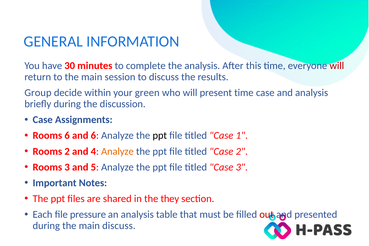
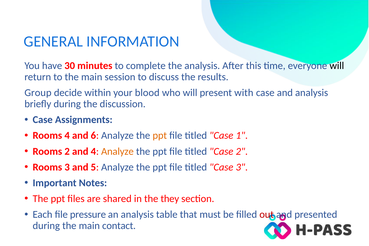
will at (337, 66) colour: red -> black
green: green -> blood
present time: time -> with
Rooms 6: 6 -> 4
ppt at (160, 136) colour: black -> orange
main discuss: discuss -> contact
